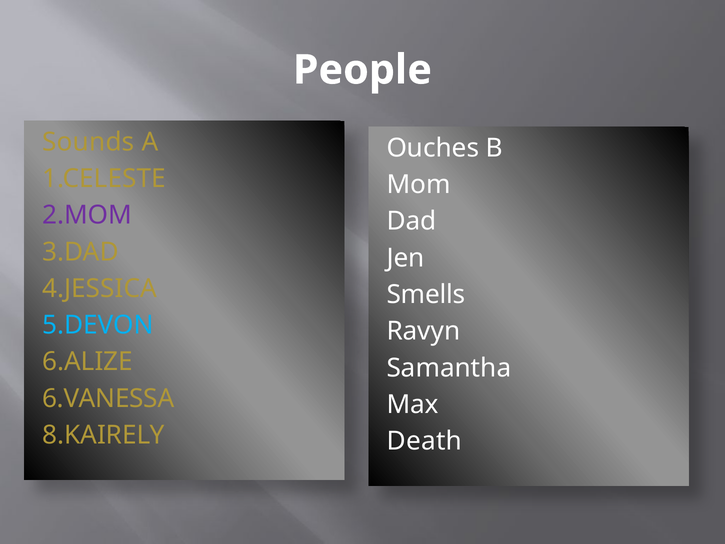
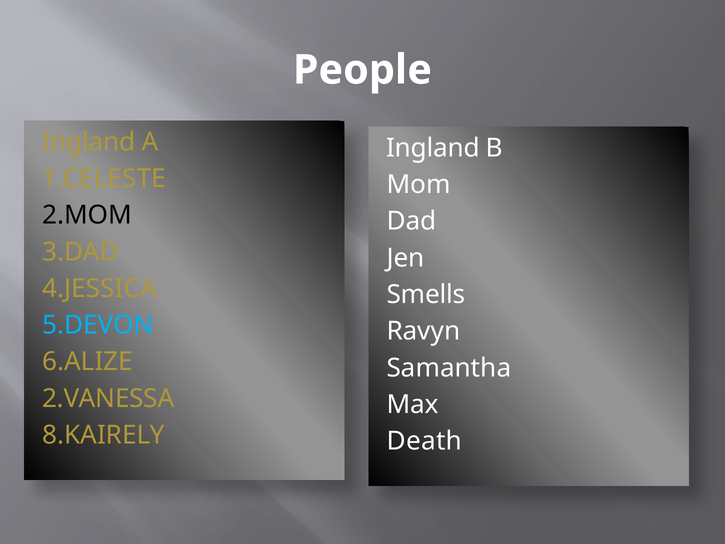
Sounds at (88, 142): Sounds -> Ingland
Ouches at (433, 148): Ouches -> Ingland
2.MOM colour: purple -> black
6.VANESSA: 6.VANESSA -> 2.VANESSA
